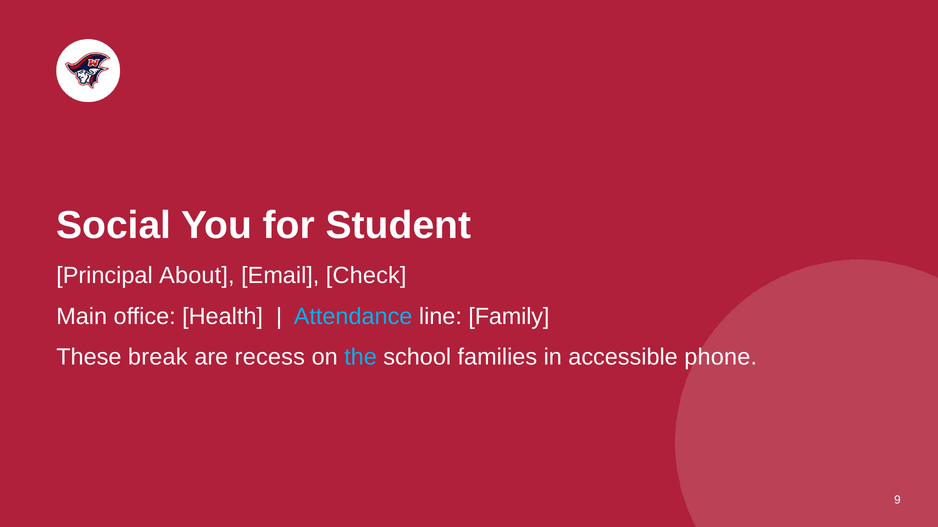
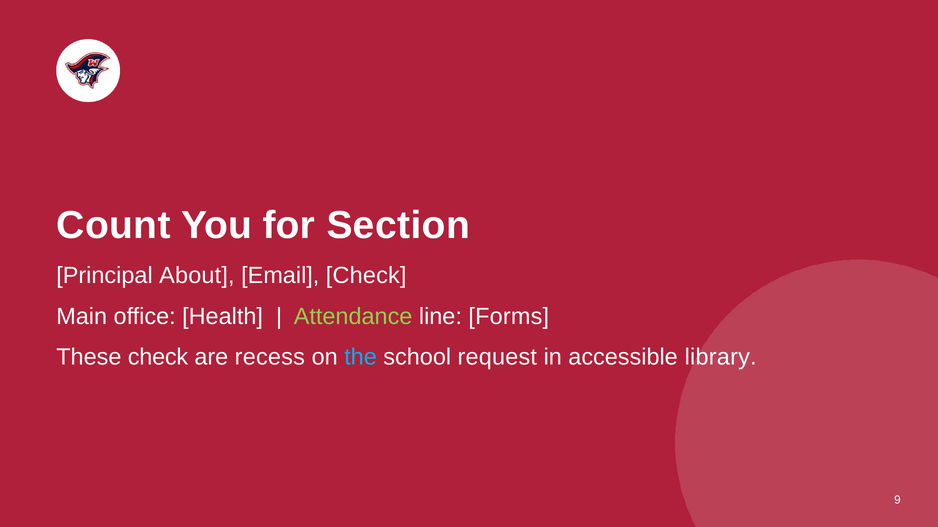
Social: Social -> Count
Student: Student -> Section
Attendance colour: light blue -> light green
Family: Family -> Forms
These break: break -> check
families: families -> request
phone: phone -> library
